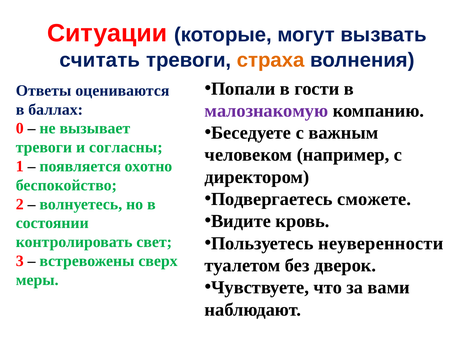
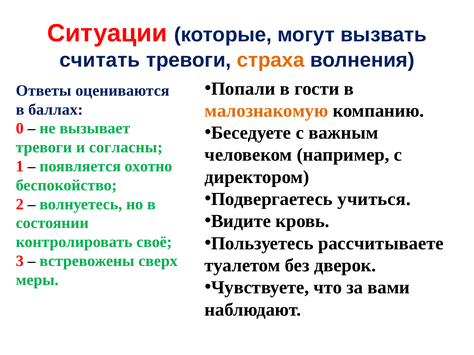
малознакомую colour: purple -> orange
сможете: сможете -> учиться
неуверенности: неуверенности -> рассчитываете
свет: свет -> своё
